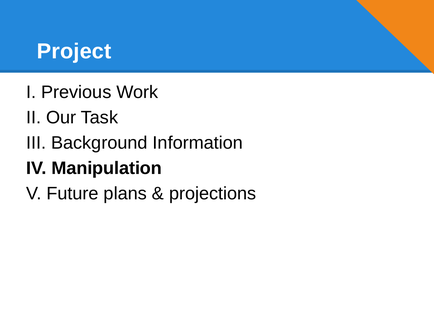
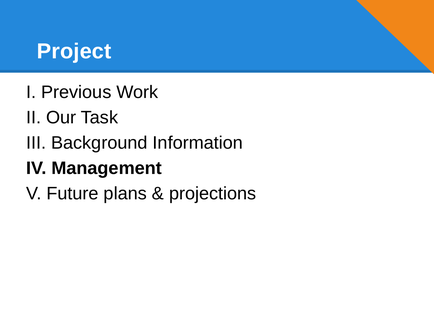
Manipulation: Manipulation -> Management
